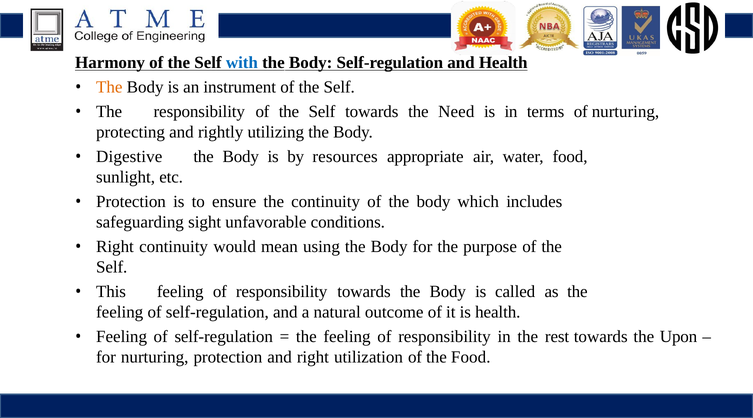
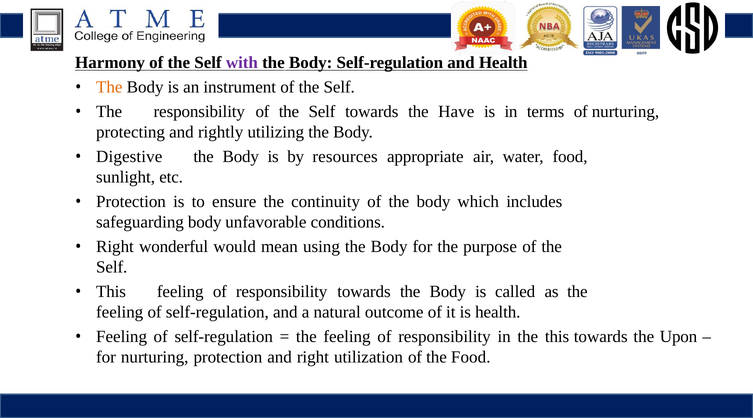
with colour: blue -> purple
Need: Need -> Have
safeguarding sight: sight -> body
Right continuity: continuity -> wonderful
the rest: rest -> this
